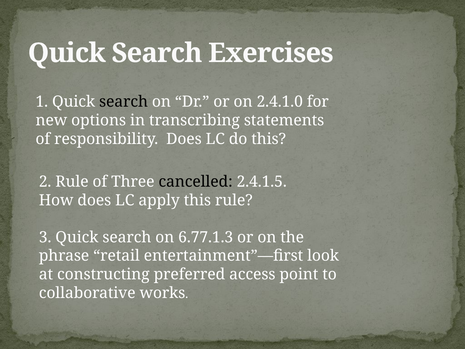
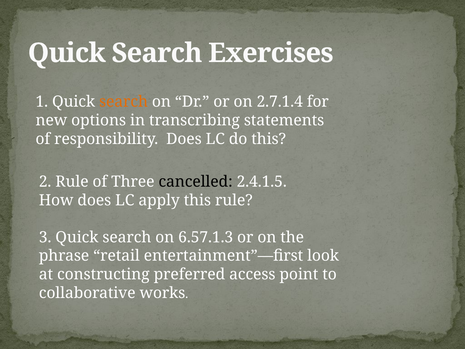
search at (124, 102) colour: black -> orange
2.4.1.0: 2.4.1.0 -> 2.7.1.4
6.77.1.3: 6.77.1.3 -> 6.57.1.3
